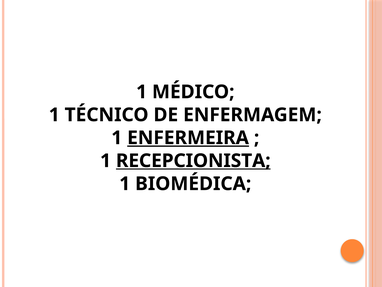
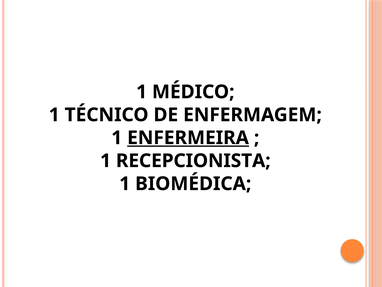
RECEPCIONISTA underline: present -> none
